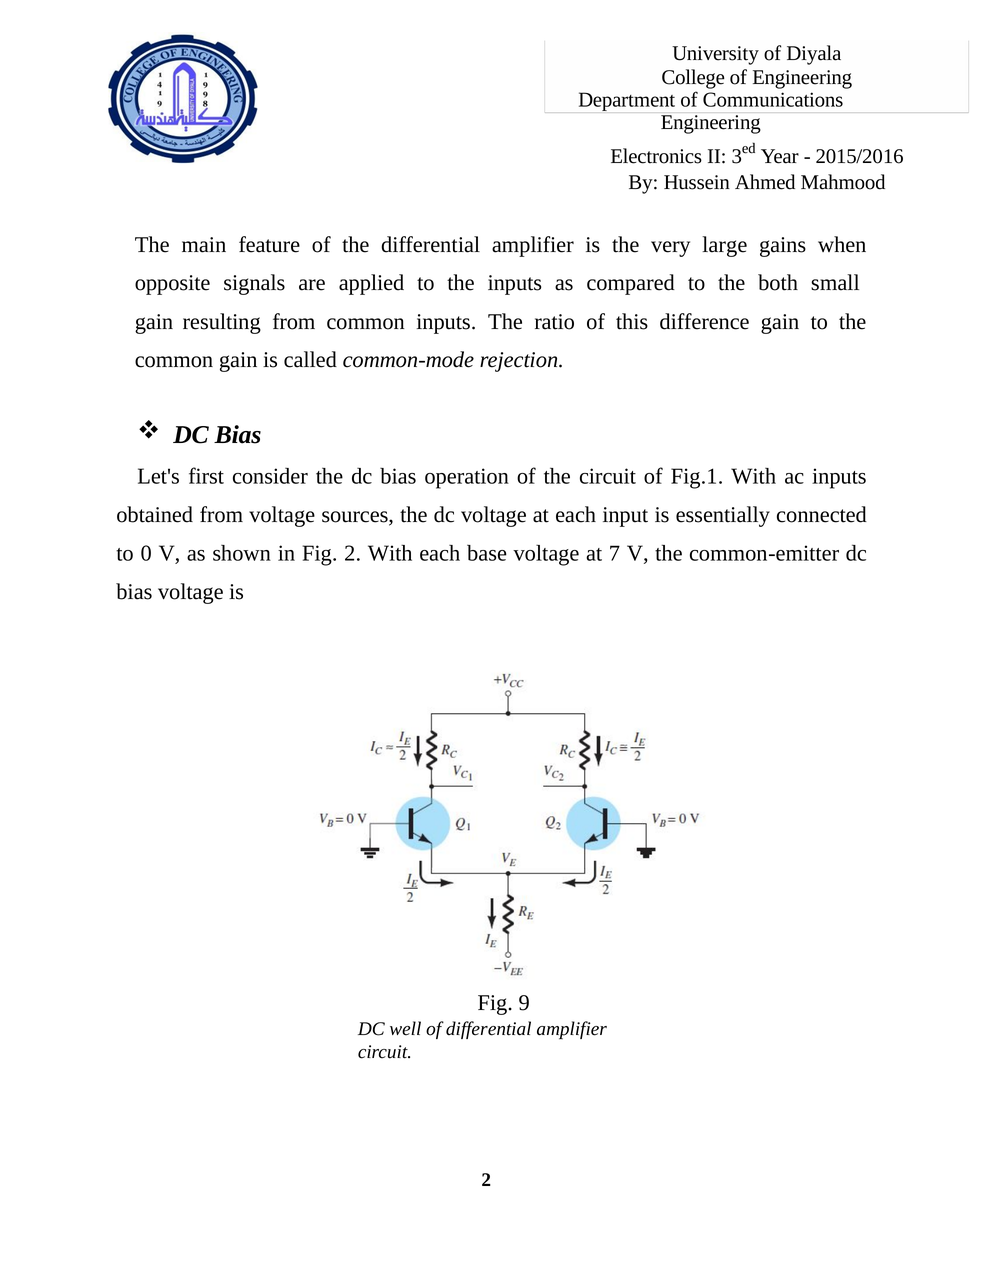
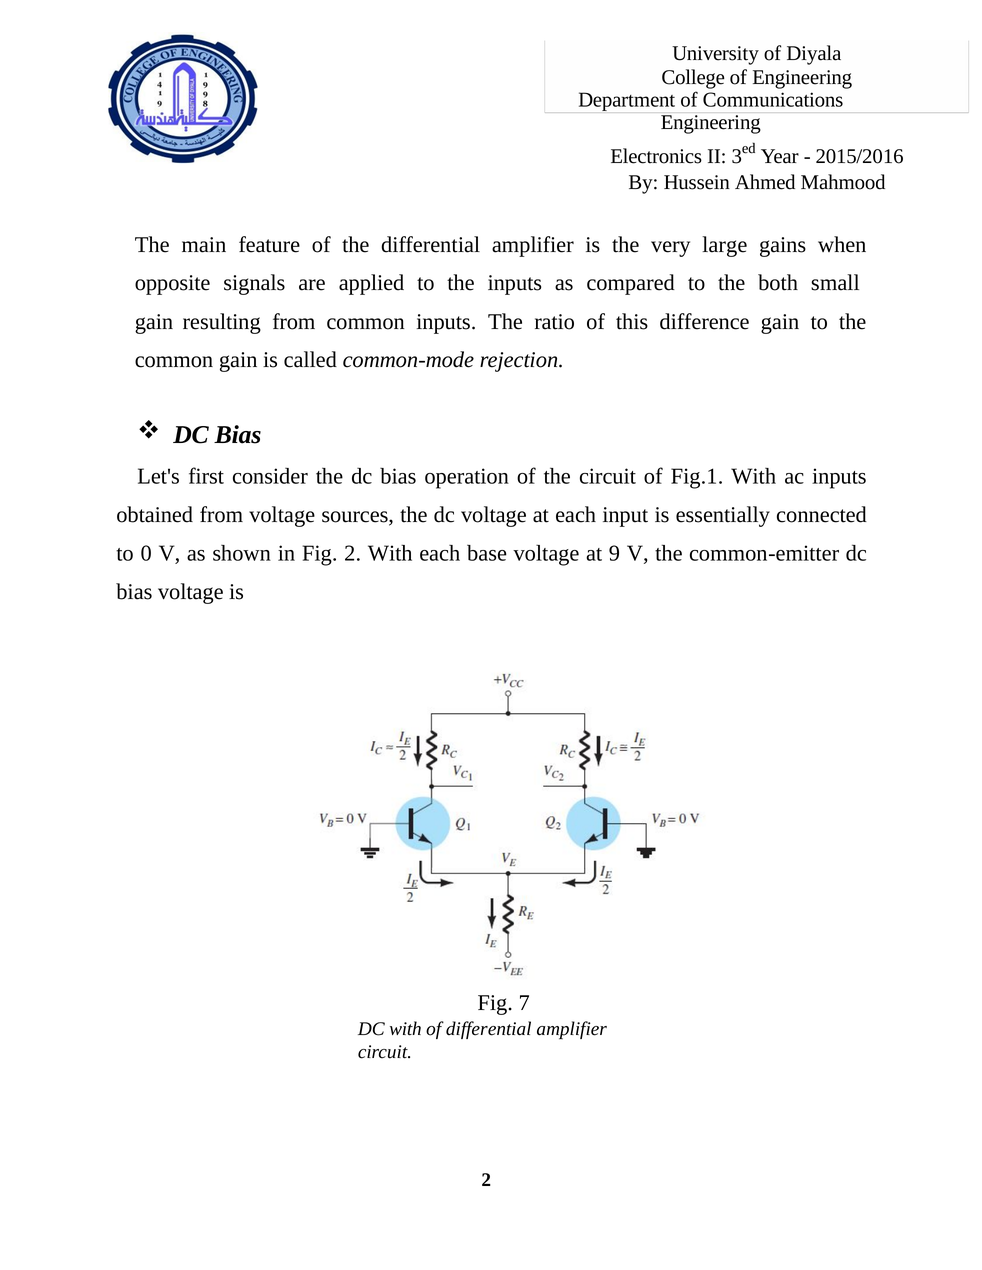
7: 7 -> 9
9: 9 -> 7
DC well: well -> with
